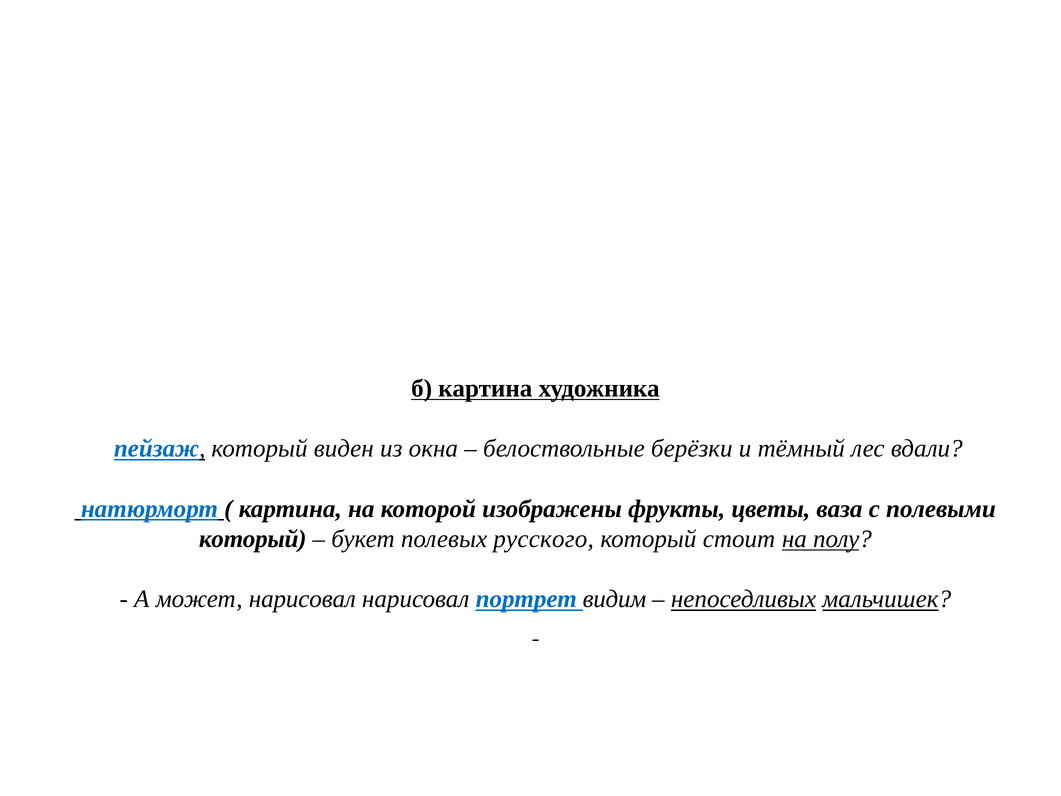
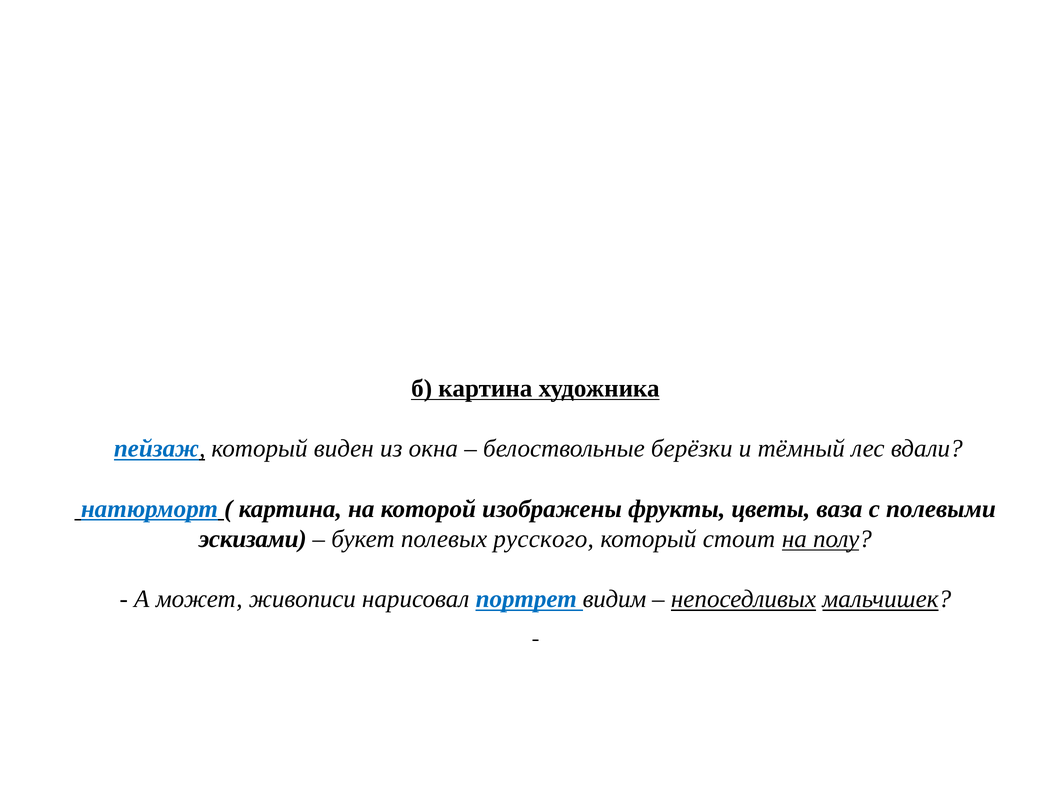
который at (253, 539): который -> эскизами
может нарисовал: нарисовал -> живописи
